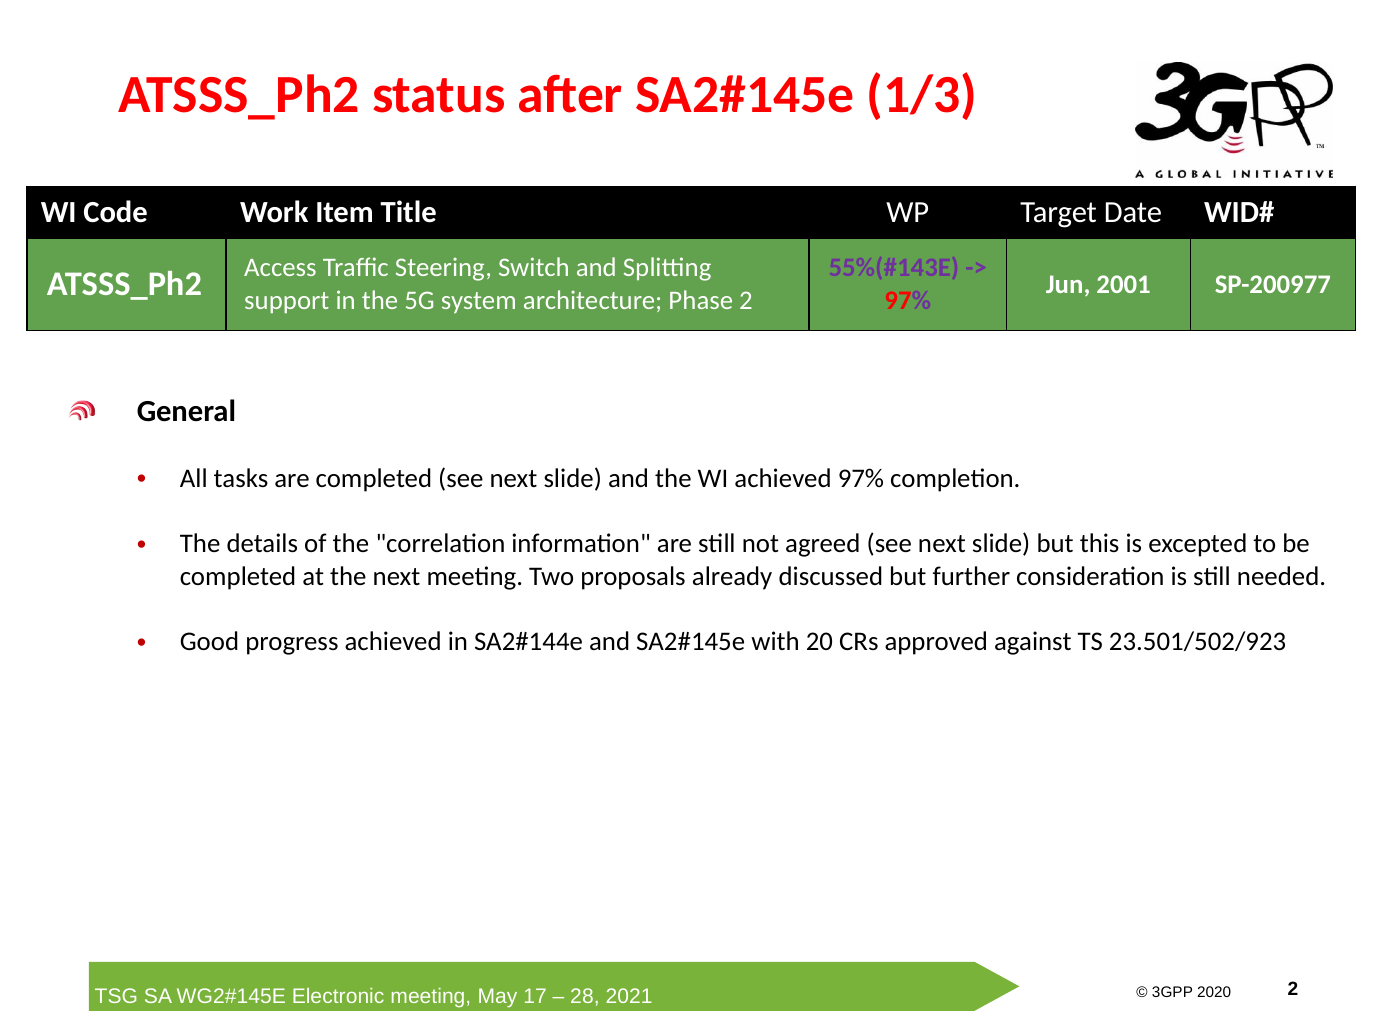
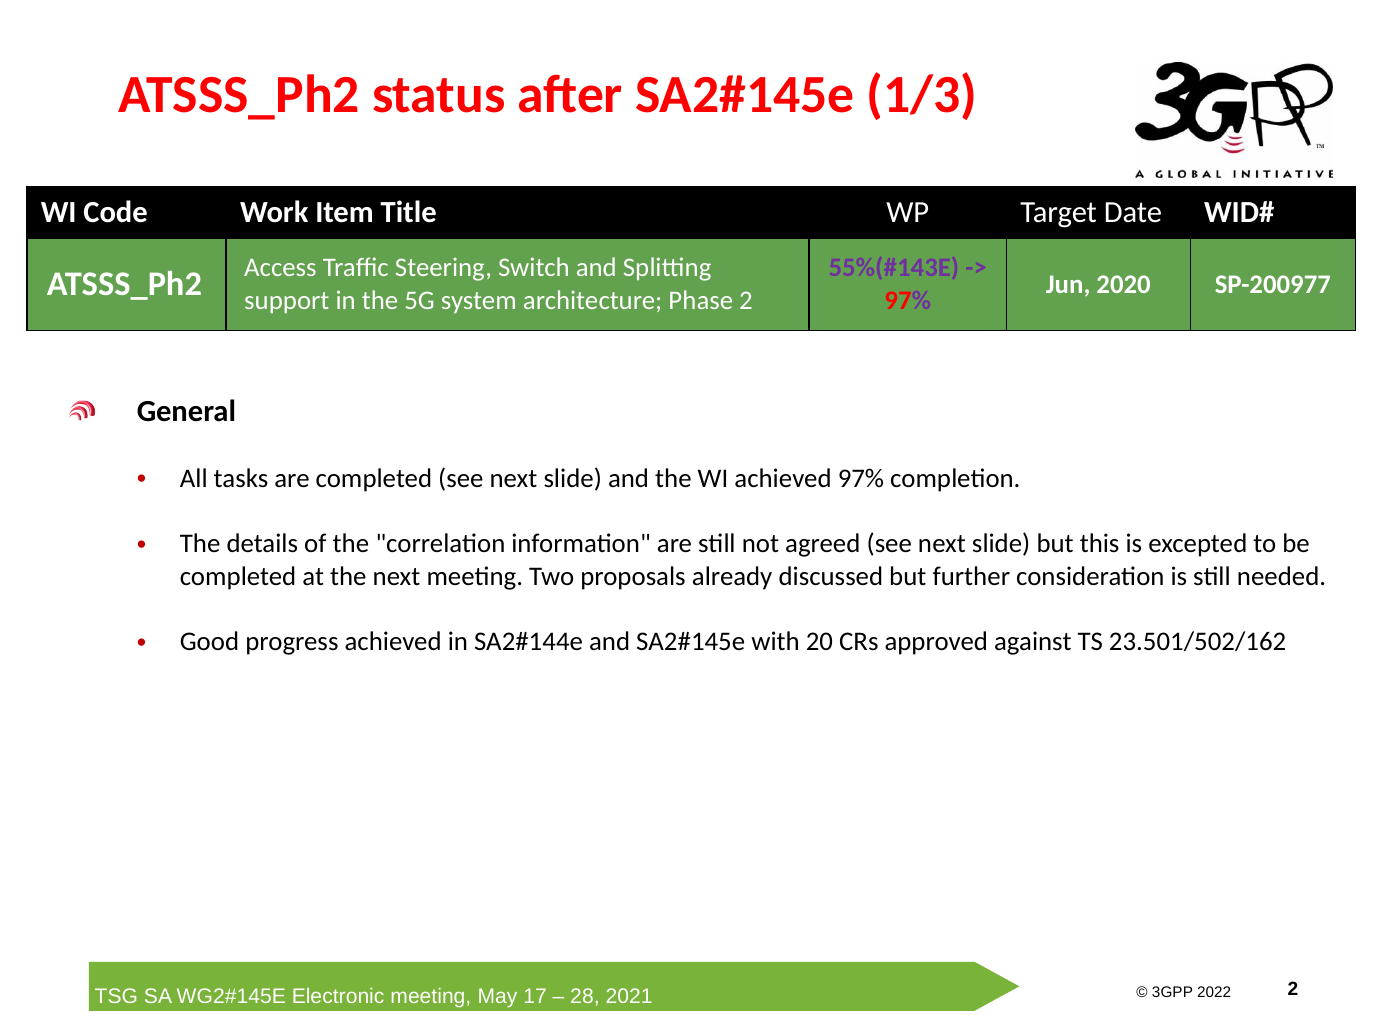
2001: 2001 -> 2020
23.501/502/923: 23.501/502/923 -> 23.501/502/162
2020: 2020 -> 2022
